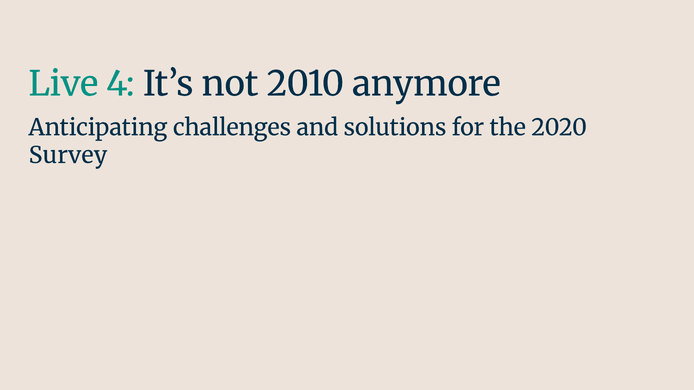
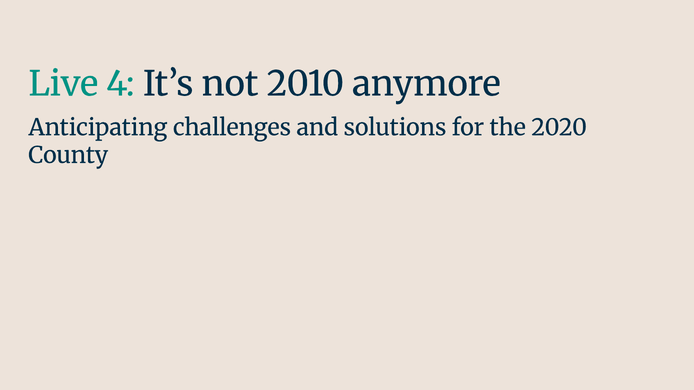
Survey: Survey -> County
